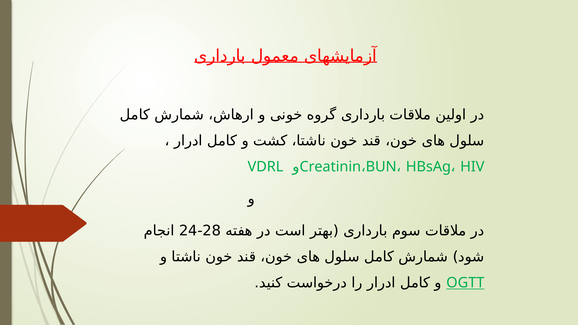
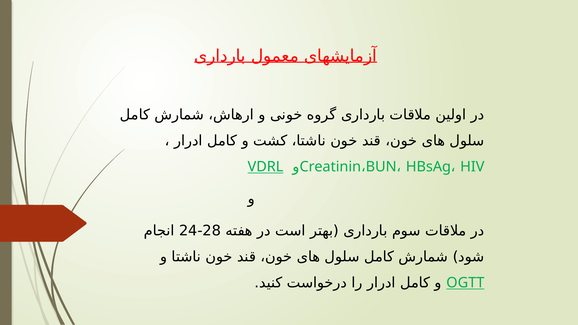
VDRL underline: none -> present
